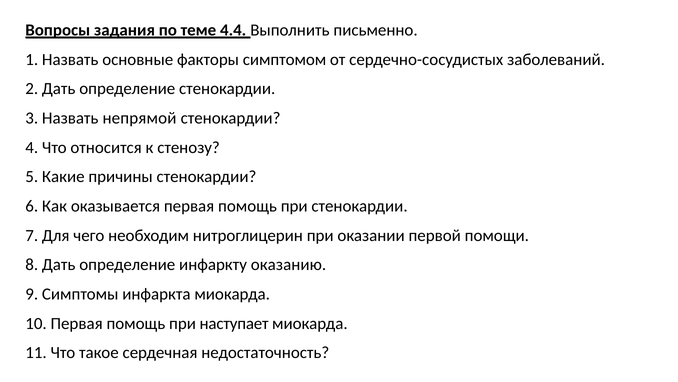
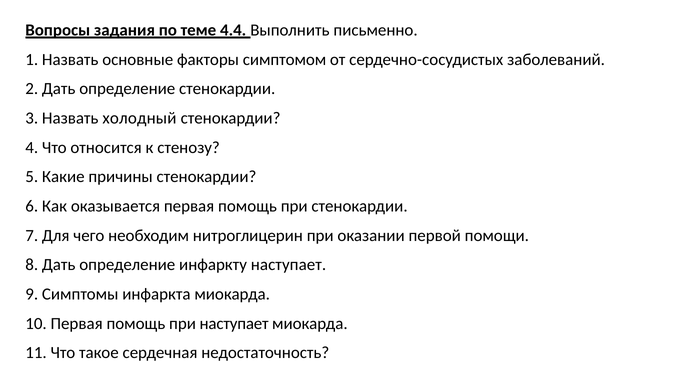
непрямой: непрямой -> холодный
инфаркту оказанию: оказанию -> наступает
